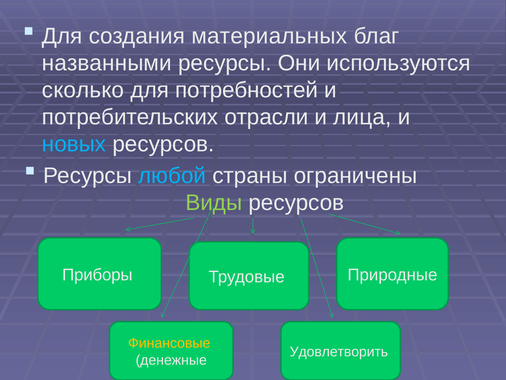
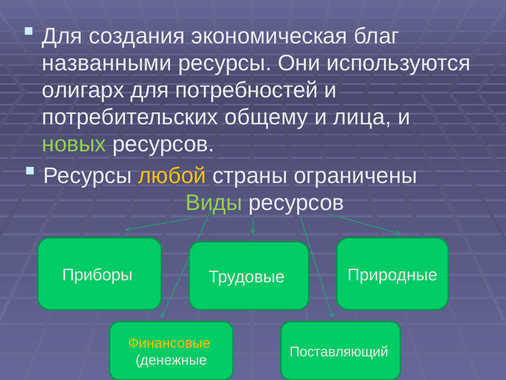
материальных: материальных -> экономическая
сколько: сколько -> олигарх
отрасли: отрасли -> общему
новых colour: light blue -> light green
любой colour: light blue -> yellow
Удовлетворить: Удовлетворить -> Поставляющий
